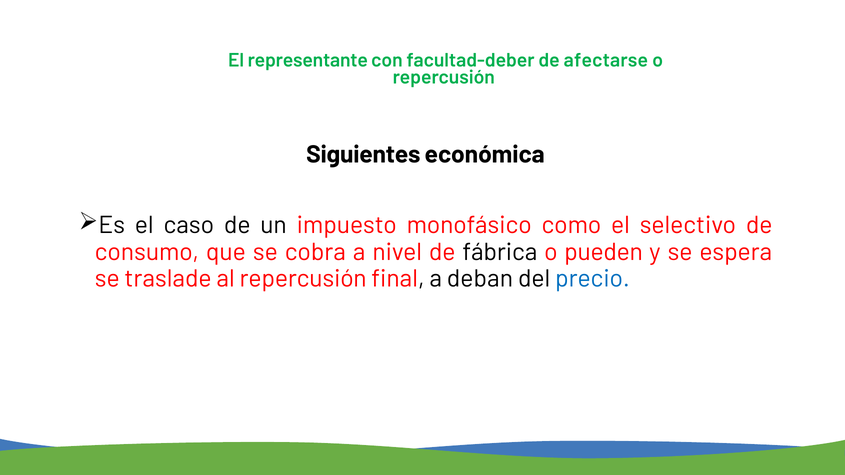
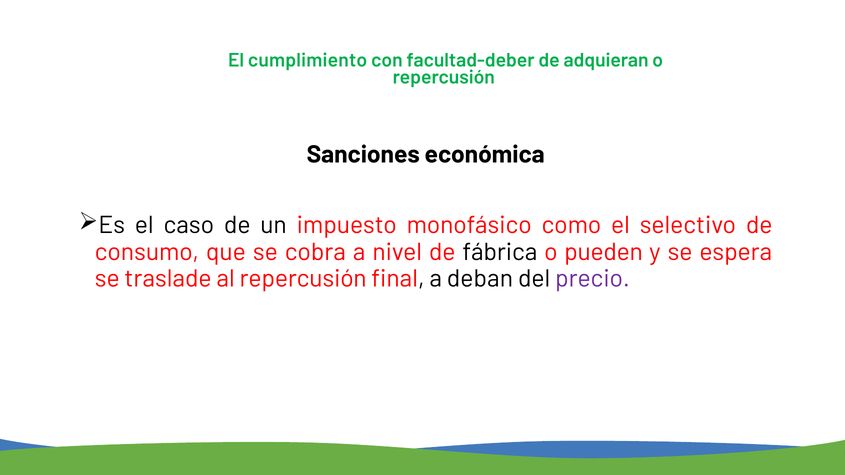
representante: representante -> cumplimiento
afectarse: afectarse -> adquieran
Siguientes: Siguientes -> Sanciones
precio colour: blue -> purple
